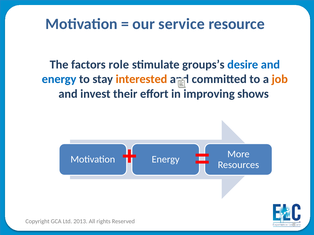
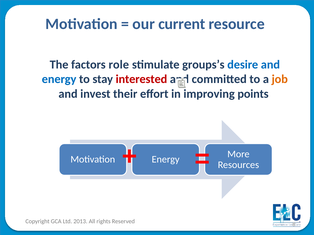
service: service -> current
interested colour: orange -> red
shows: shows -> points
